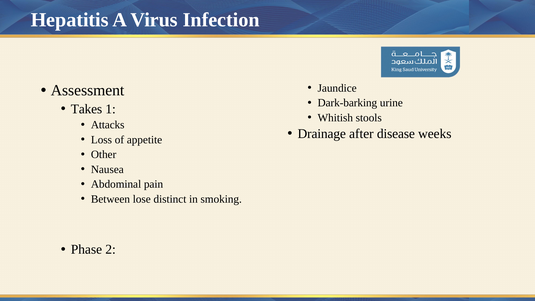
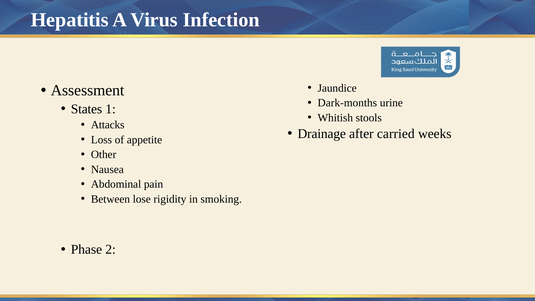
Dark-barking: Dark-barking -> Dark-months
Takes: Takes -> States
disease: disease -> carried
distinct: distinct -> rigidity
